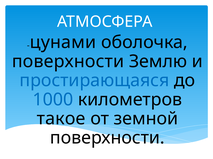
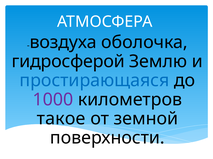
цунами: цунами -> воздуха
поверхности at (68, 62): поверхности -> гидросферой
1000 colour: blue -> purple
